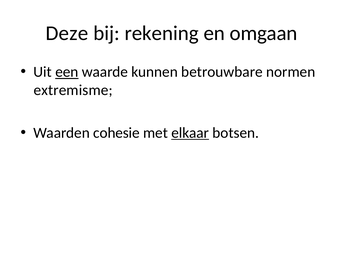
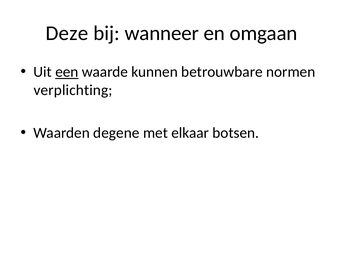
rekening: rekening -> wanneer
extremisme: extremisme -> verplichting
cohesie: cohesie -> degene
elkaar underline: present -> none
